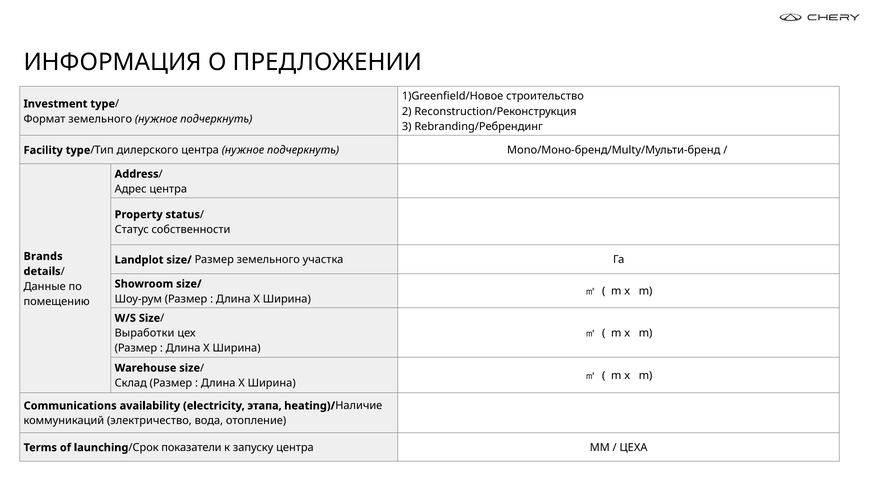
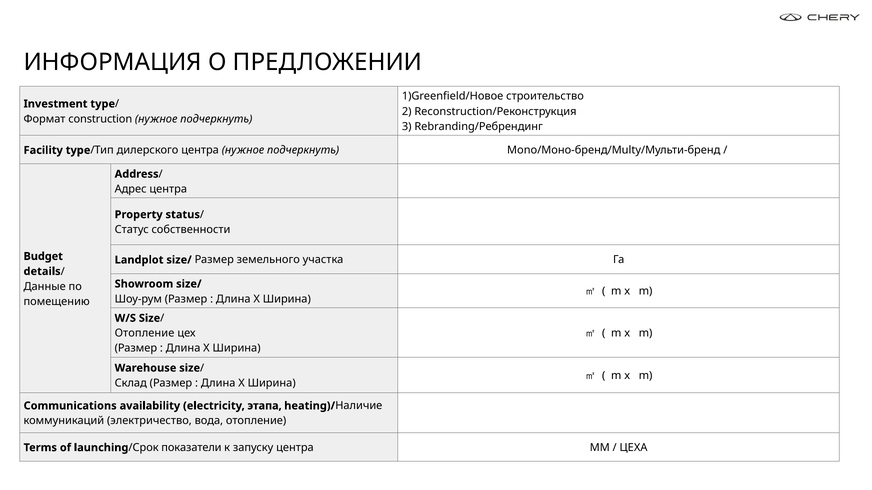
Формат земельного: земельного -> construction
Brands: Brands -> Budget
Выработки at (145, 334): Выработки -> Отопление
